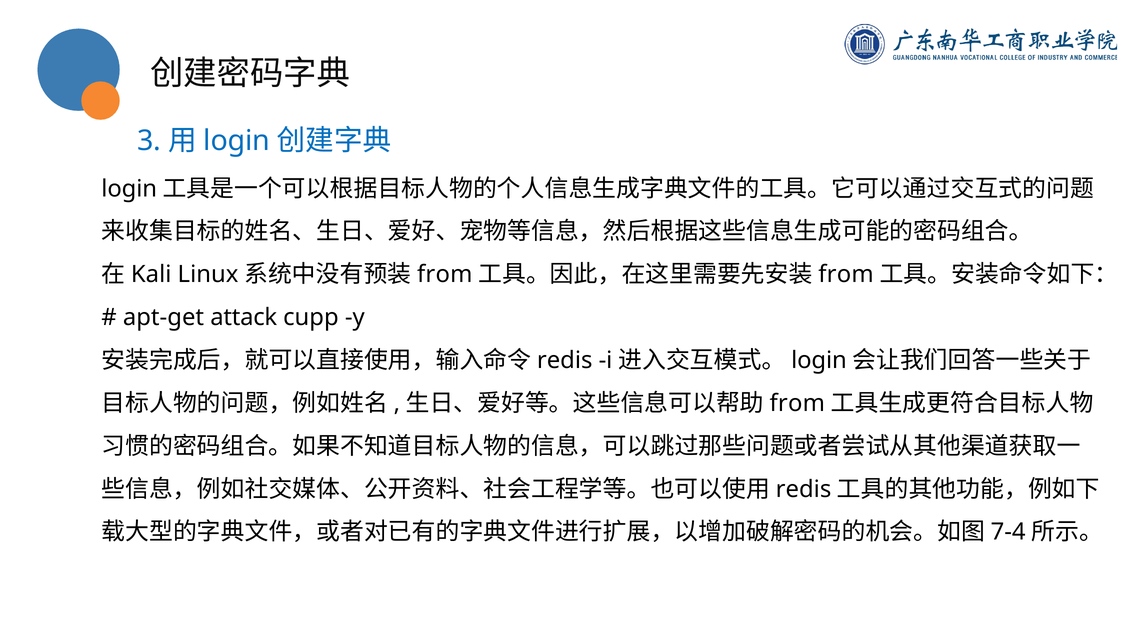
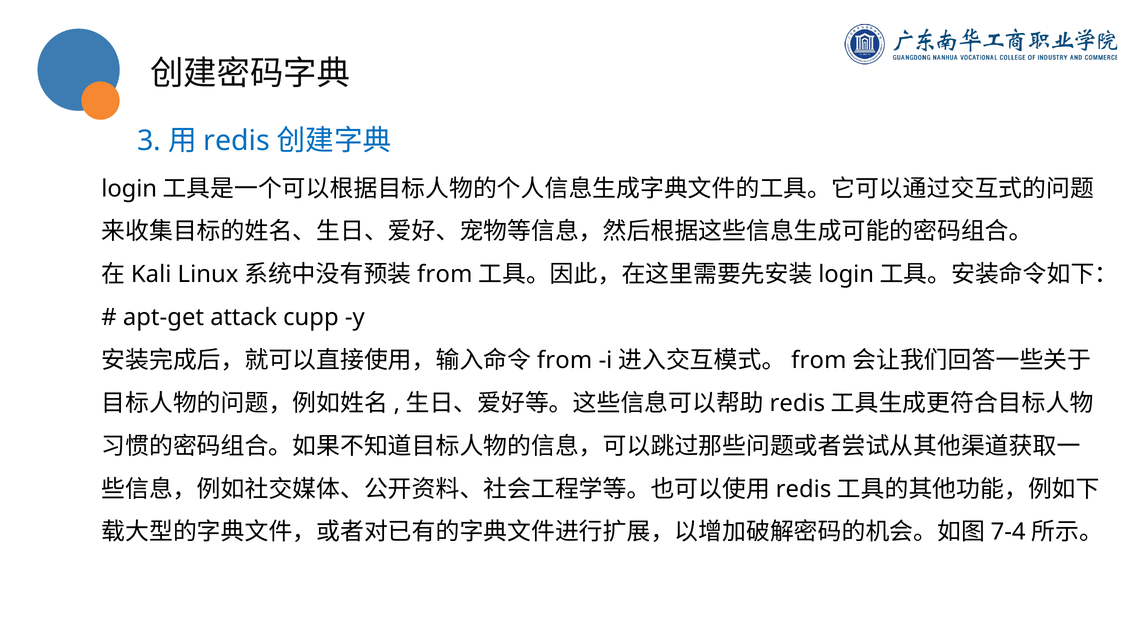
login at (237, 141): login -> redis
from at (846, 274): from -> login
redis at (565, 360): redis -> from
login at (819, 360): login -> from
from at (797, 403): from -> redis
